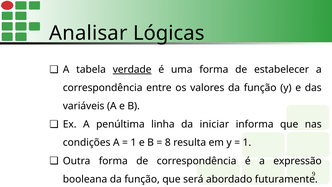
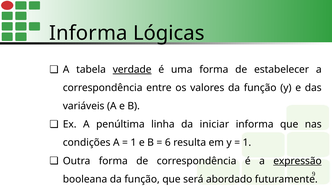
Analisar at (88, 33): Analisar -> Informa
8: 8 -> 6
expressão underline: none -> present
